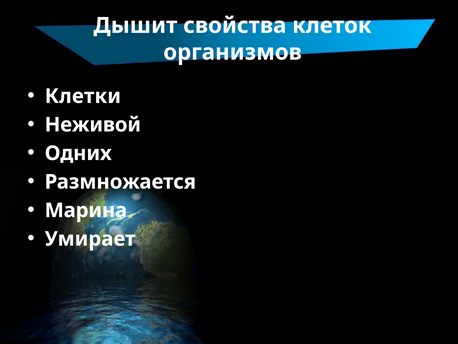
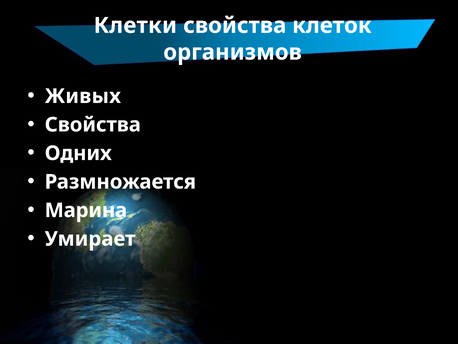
Дышит: Дышит -> Клетки
Клетки: Клетки -> Живых
Неживой at (93, 125): Неживой -> Свойства
